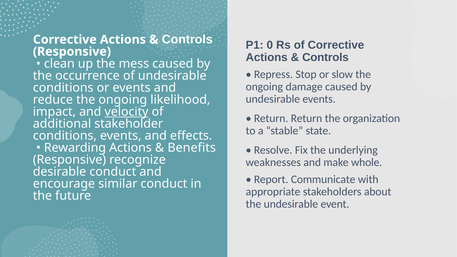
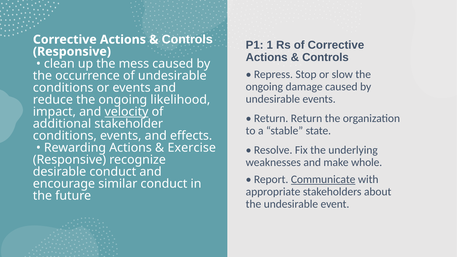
0: 0 -> 1
Benefits: Benefits -> Exercise
Communicate underline: none -> present
